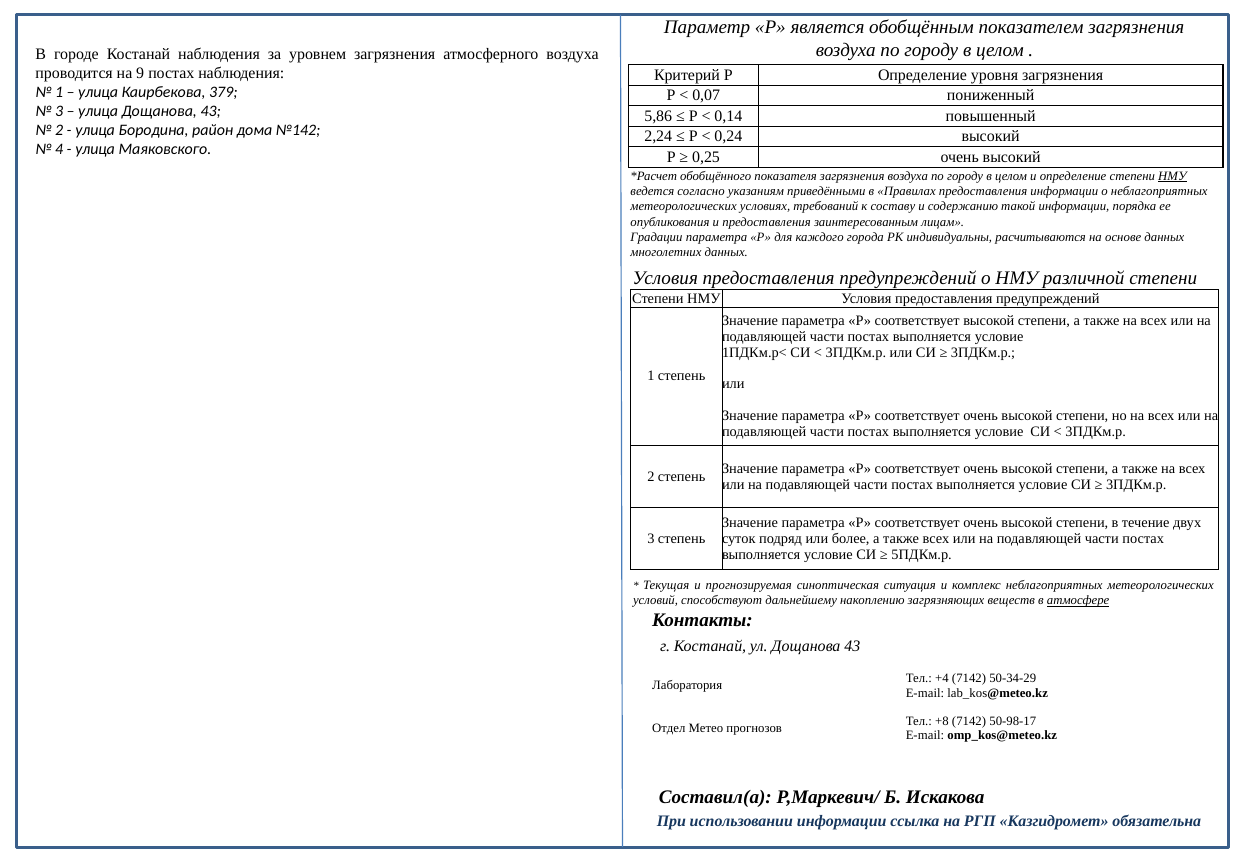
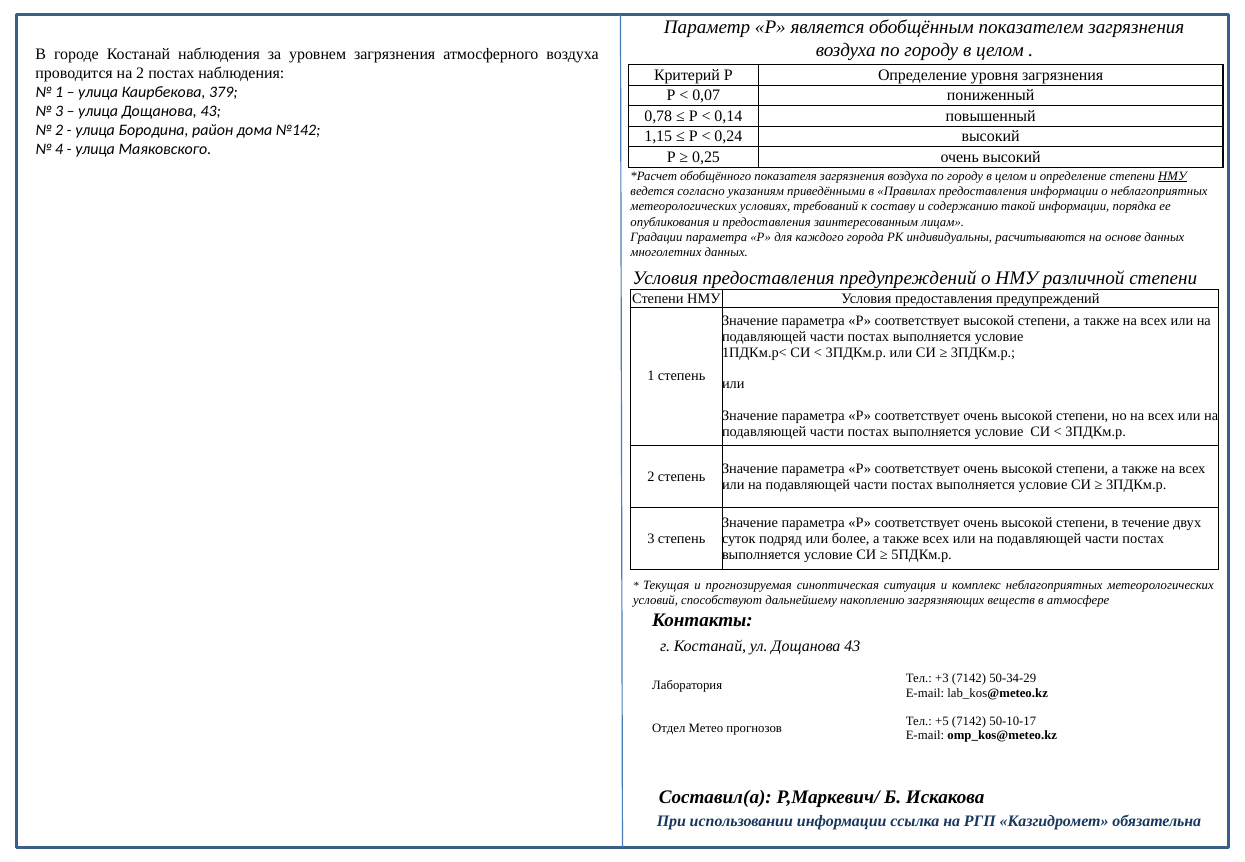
на 9: 9 -> 2
5,86: 5,86 -> 0,78
2,24: 2,24 -> 1,15
атмосфере underline: present -> none
+4: +4 -> +3
+8: +8 -> +5
50-98-17: 50-98-17 -> 50-10-17
